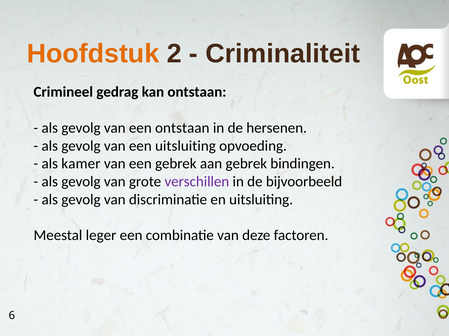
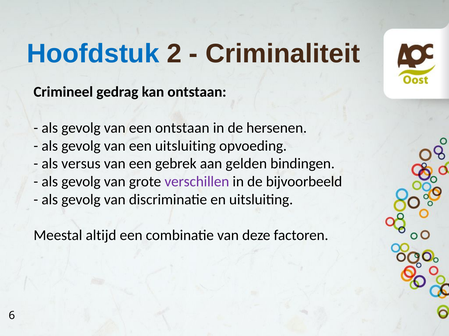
Hoofdstuk colour: orange -> blue
kamer: kamer -> versus
aan gebrek: gebrek -> gelden
leger: leger -> altijd
